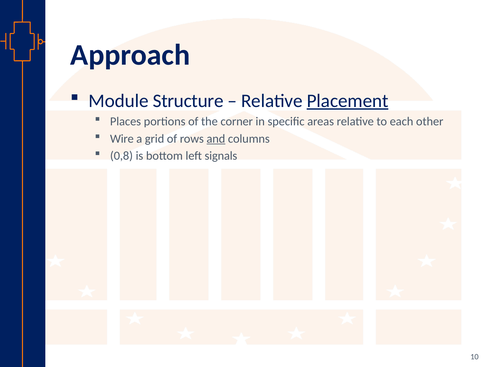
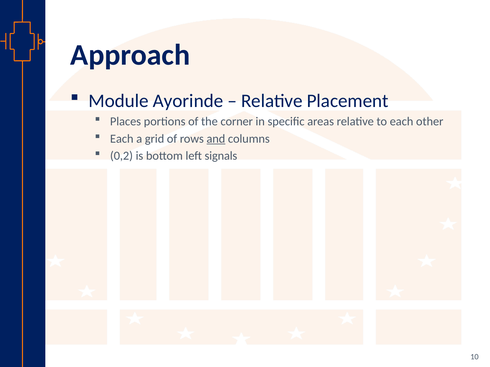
Structure: Structure -> Ayorinde
Placement underline: present -> none
Wire at (122, 139): Wire -> Each
0,8: 0,8 -> 0,2
